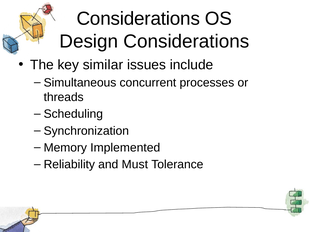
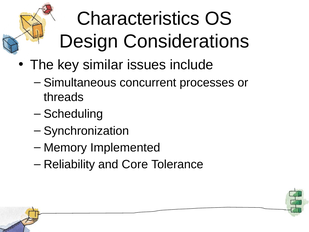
Considerations at (138, 19): Considerations -> Characteristics
Must: Must -> Core
